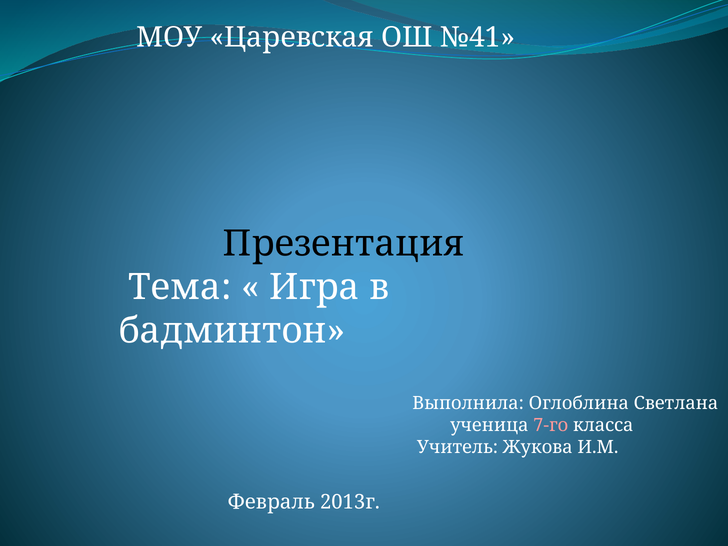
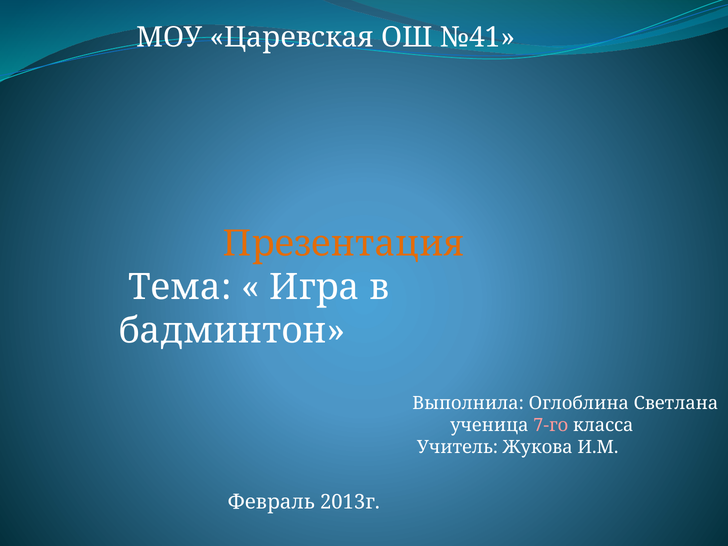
Презентация colour: black -> orange
